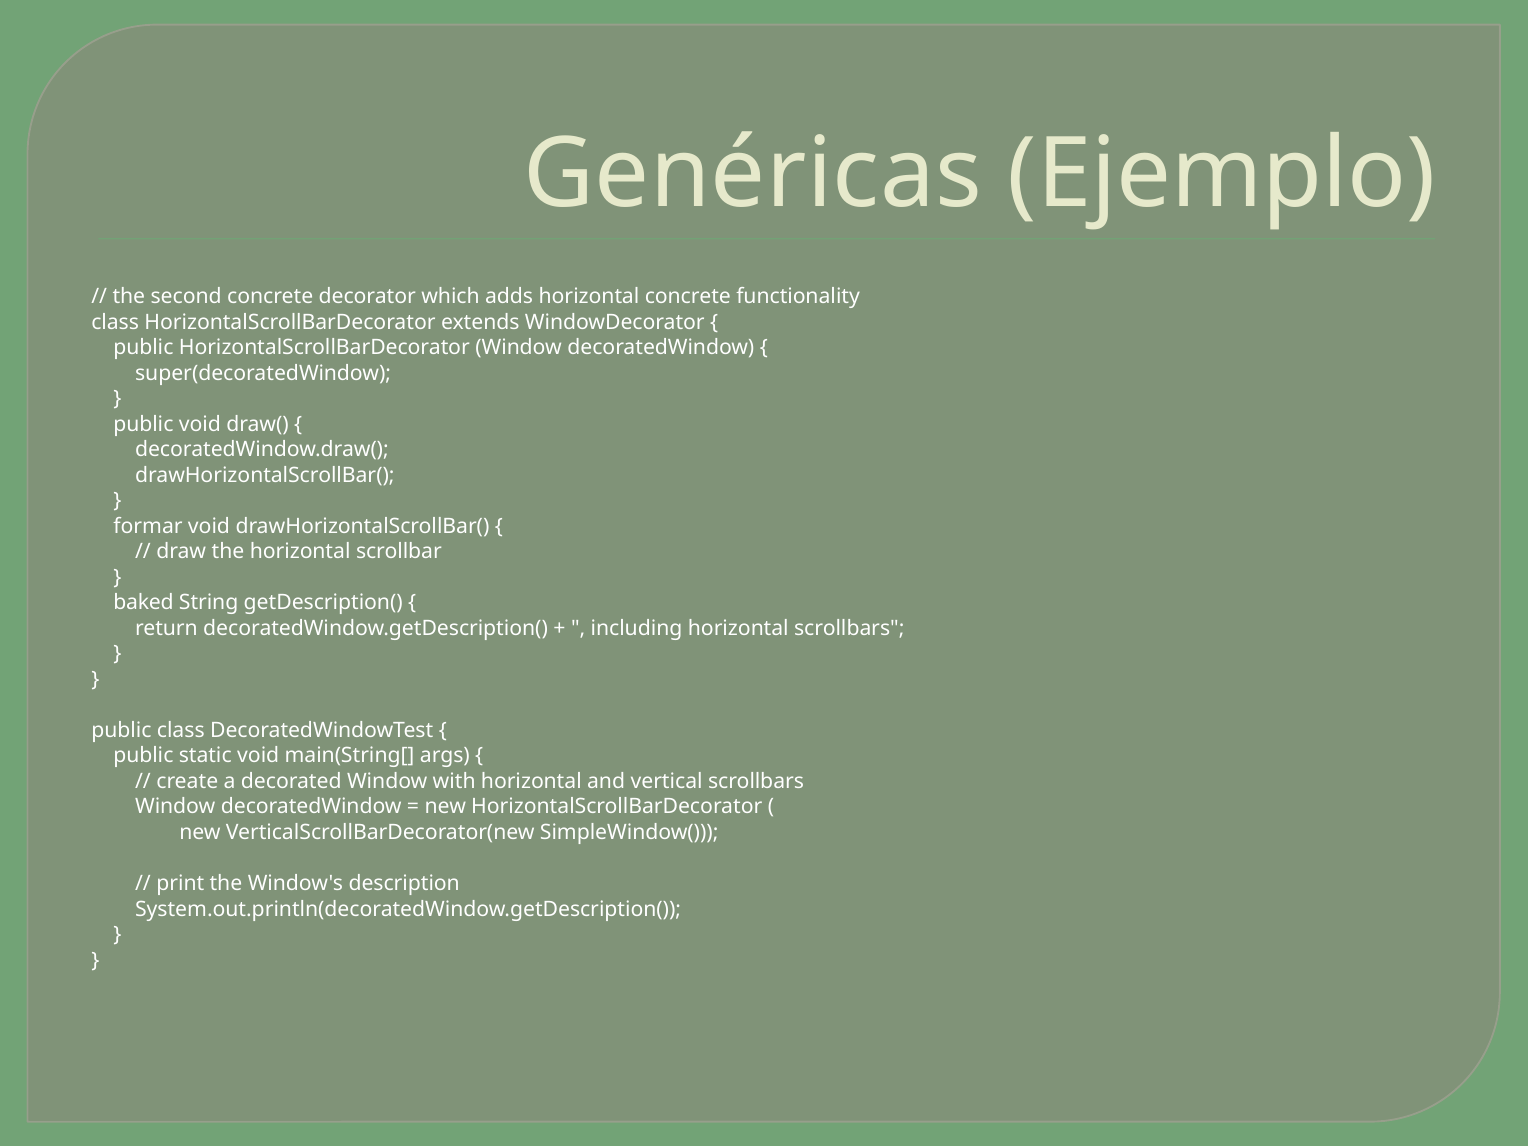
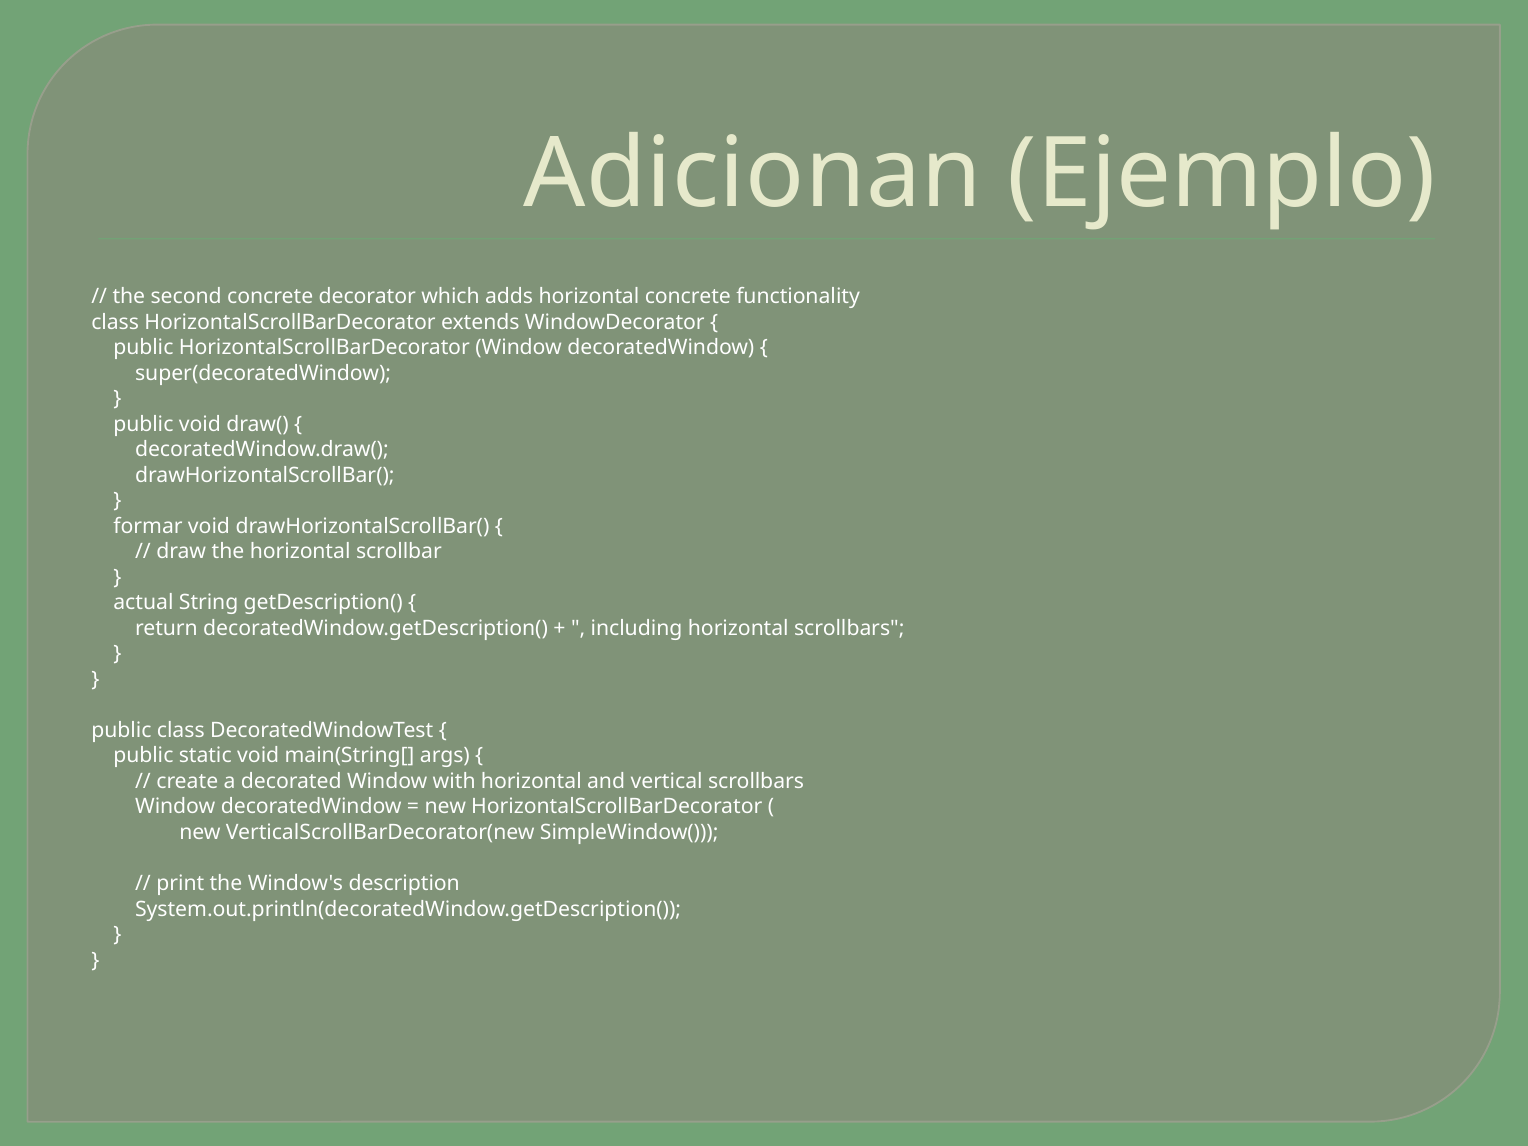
Genéricas: Genéricas -> Adicionan
baked: baked -> actual
